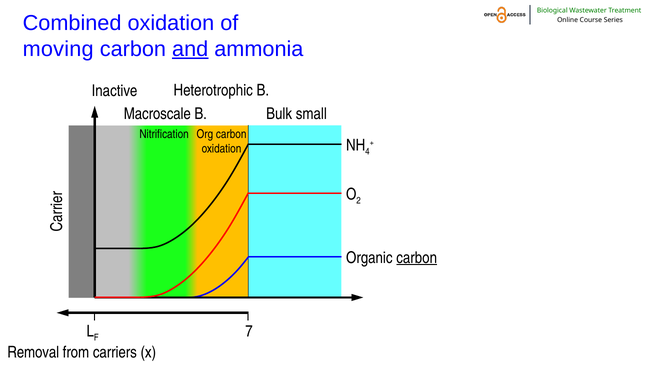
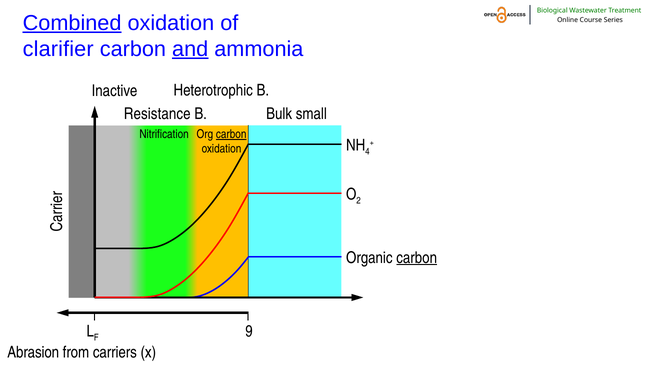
Combined underline: none -> present
moving: moving -> clarifier
Macroscale: Macroscale -> Resistance
carbon at (231, 135) underline: none -> present
7: 7 -> 9
Removal: Removal -> Abrasion
